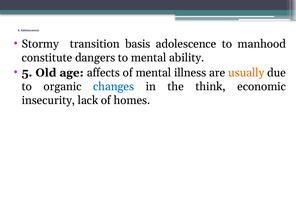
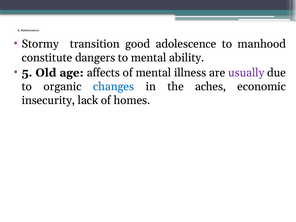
basis: basis -> good
usually colour: orange -> purple
think: think -> aches
